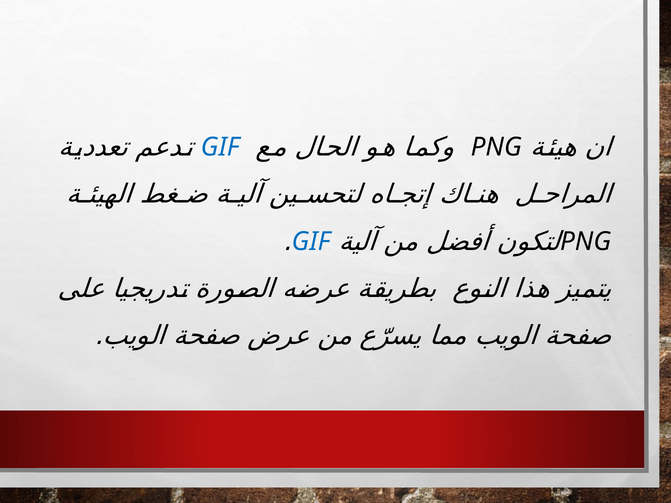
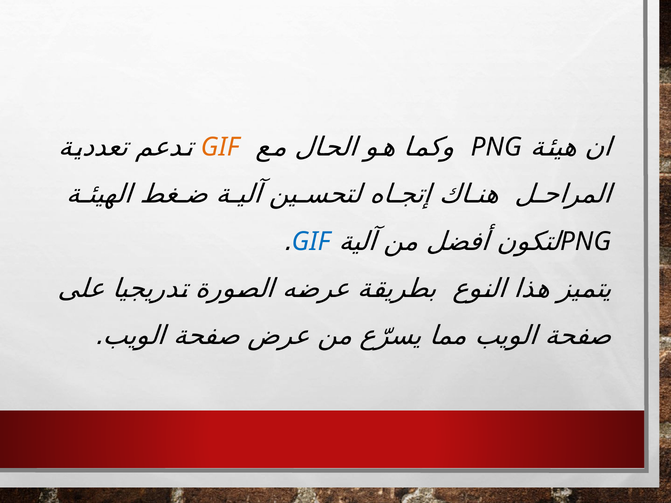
GIF at (220, 147) colour: blue -> orange
